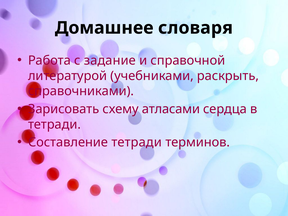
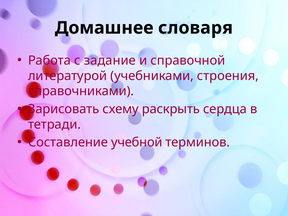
раскрыть: раскрыть -> строения
атласами: атласами -> раскрыть
Составление тетради: тетради -> учебной
